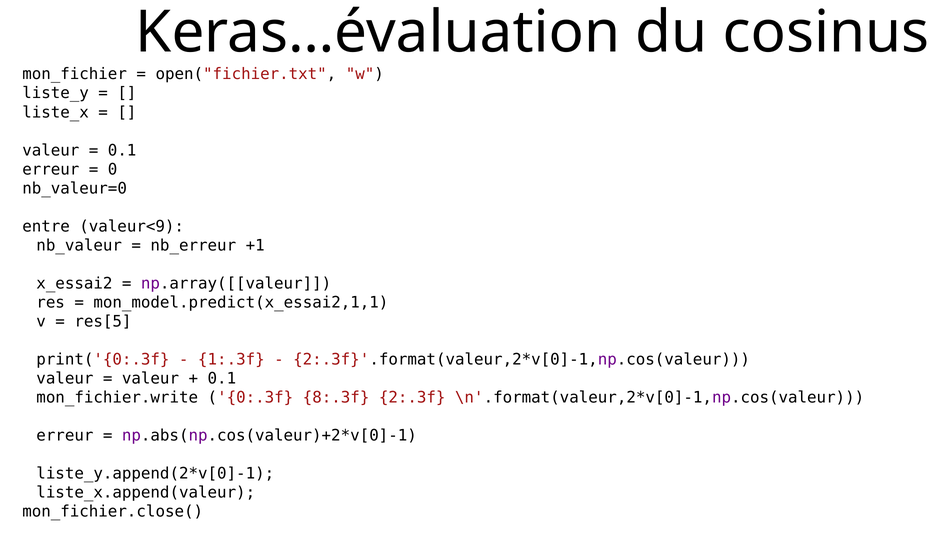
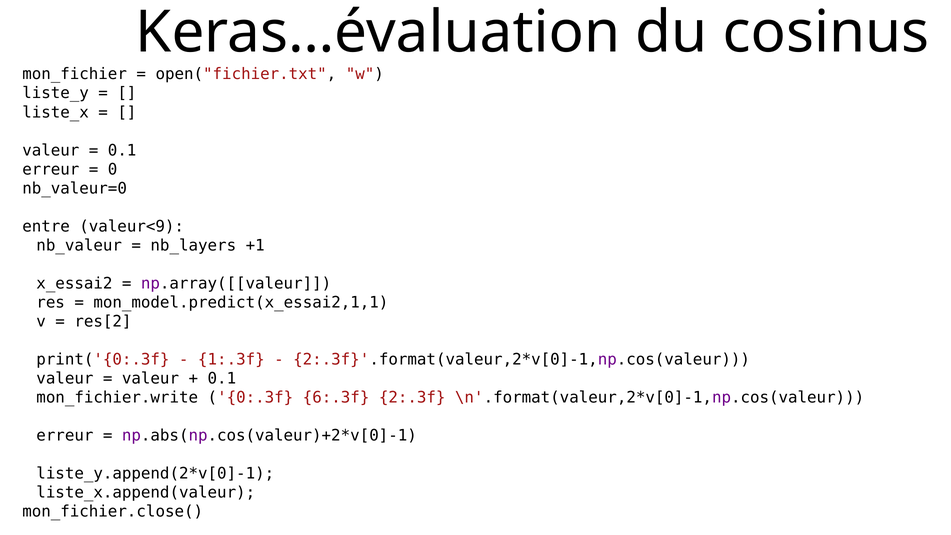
nb_erreur: nb_erreur -> nb_layers
res[5: res[5 -> res[2
8:.3f: 8:.3f -> 6:.3f
